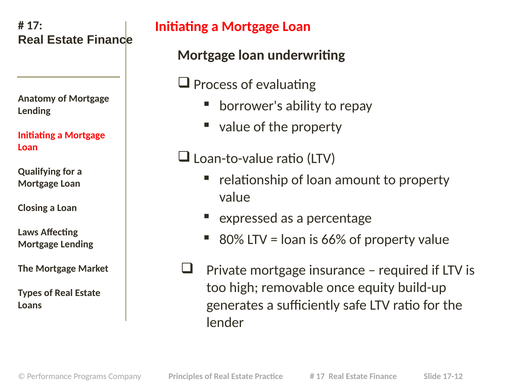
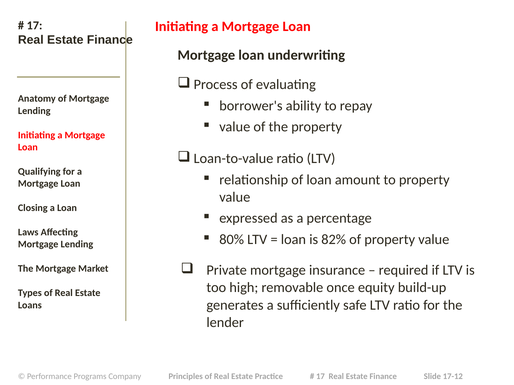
66%: 66% -> 82%
